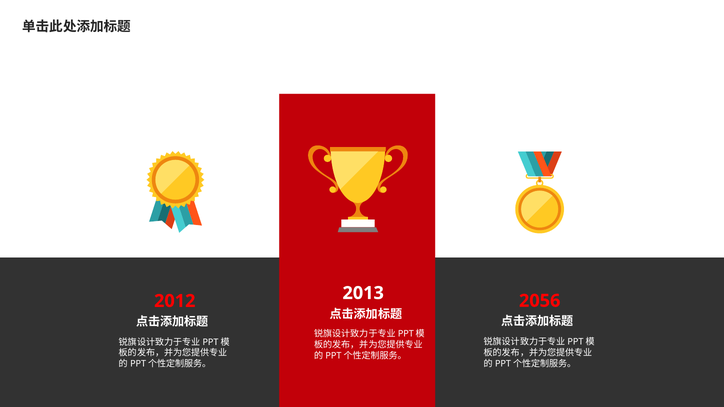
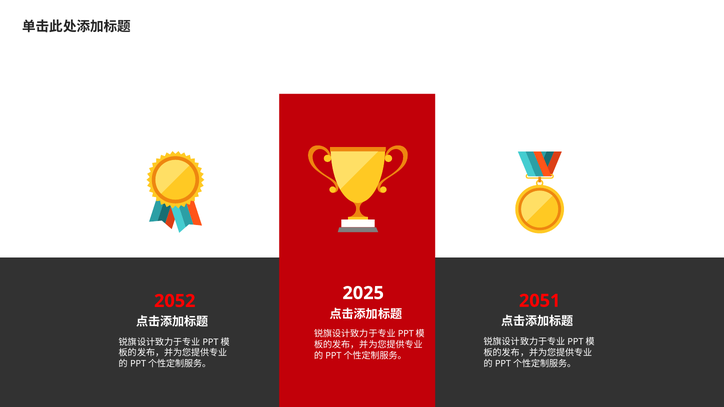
2013: 2013 -> 2025
2056: 2056 -> 2051
2012: 2012 -> 2052
